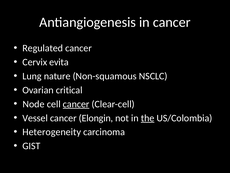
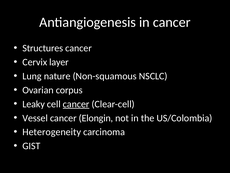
Regulated: Regulated -> Structures
evita: evita -> layer
critical: critical -> corpus
Node: Node -> Leaky
the underline: present -> none
